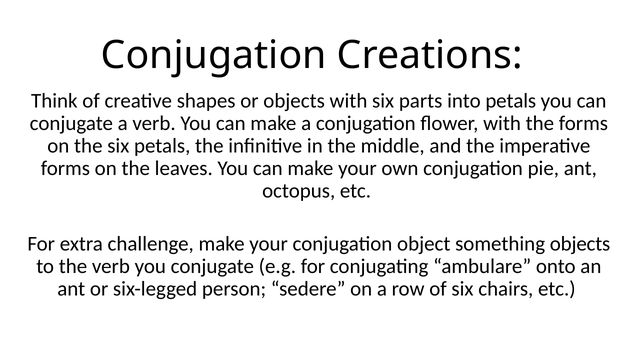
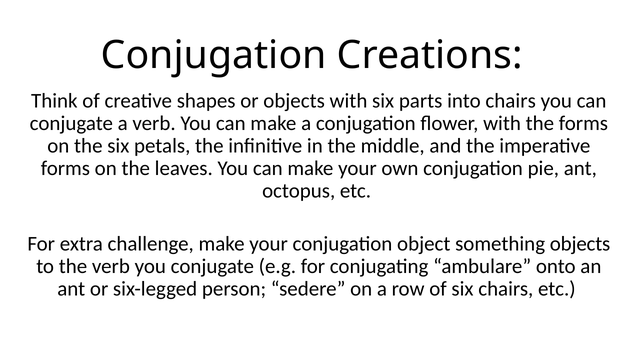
into petals: petals -> chairs
